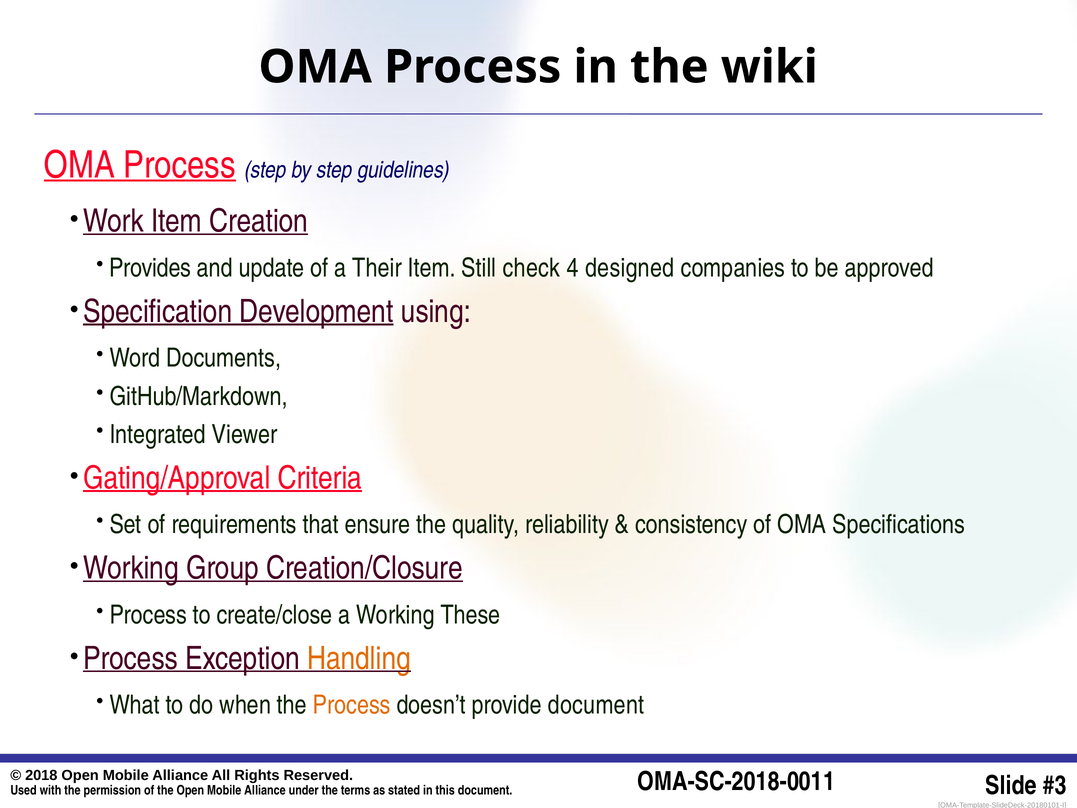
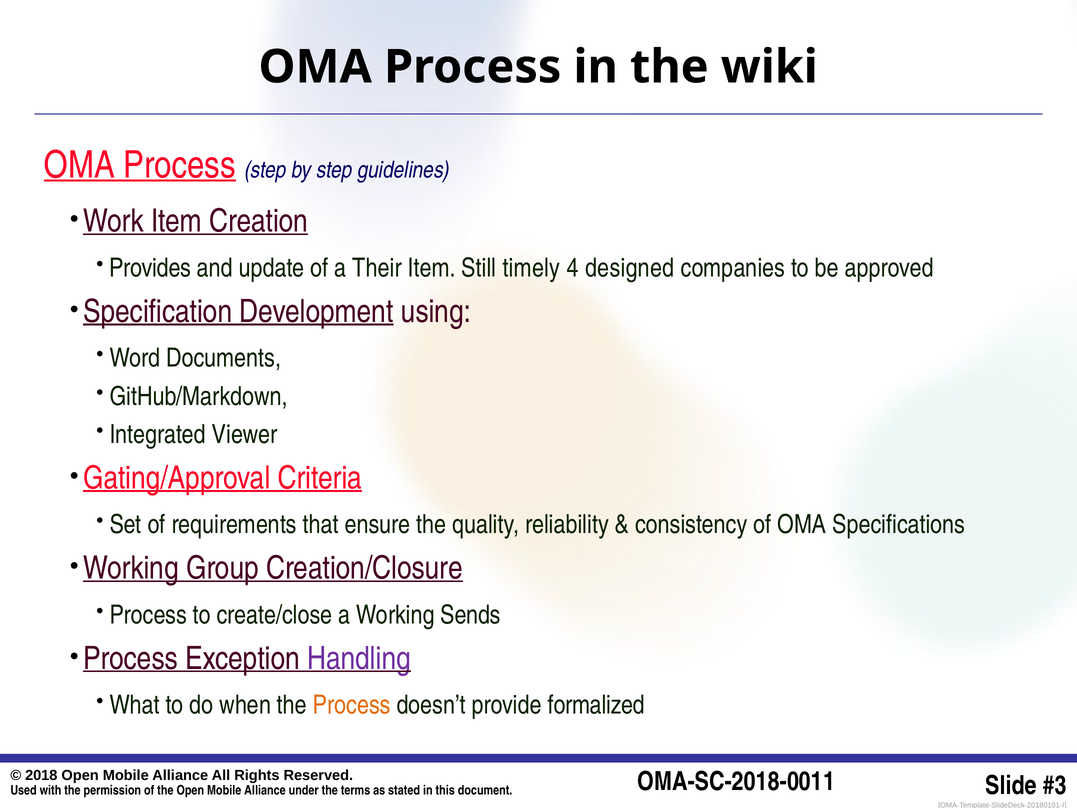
check: check -> timely
These: These -> Sends
Handling colour: orange -> purple
provide document: document -> formalized
